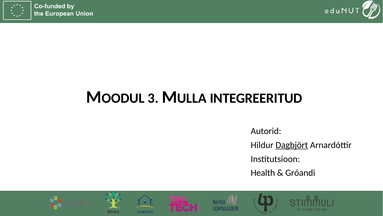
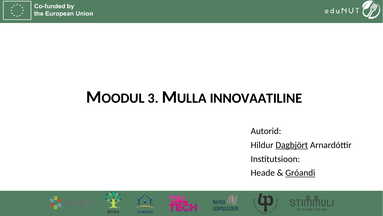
INTEGREERITUD: INTEGREERITUD -> INNOVAATILINE
Health: Health -> Heade
Gróandi underline: none -> present
